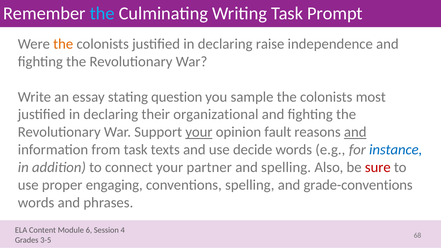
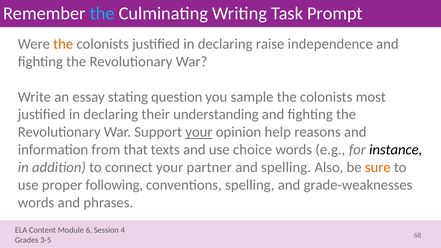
organizational: organizational -> understanding
fault: fault -> help
and at (355, 132) underline: present -> none
from task: task -> that
decide: decide -> choice
instance colour: blue -> black
sure colour: red -> orange
engaging: engaging -> following
grade-conventions: grade-conventions -> grade-weaknesses
